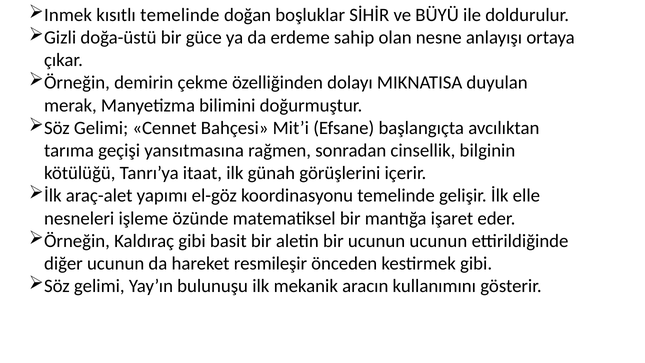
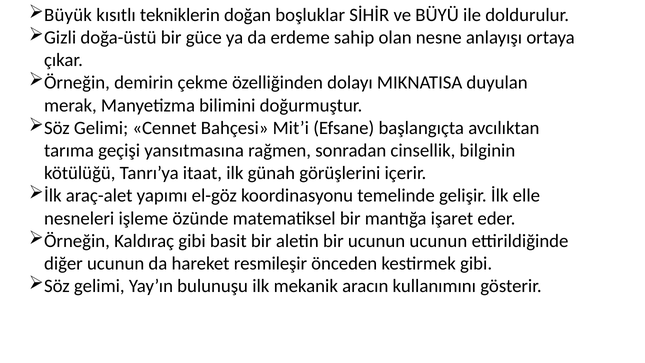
Inmek: Inmek -> Büyük
kısıtlı temelinde: temelinde -> tekniklerin
